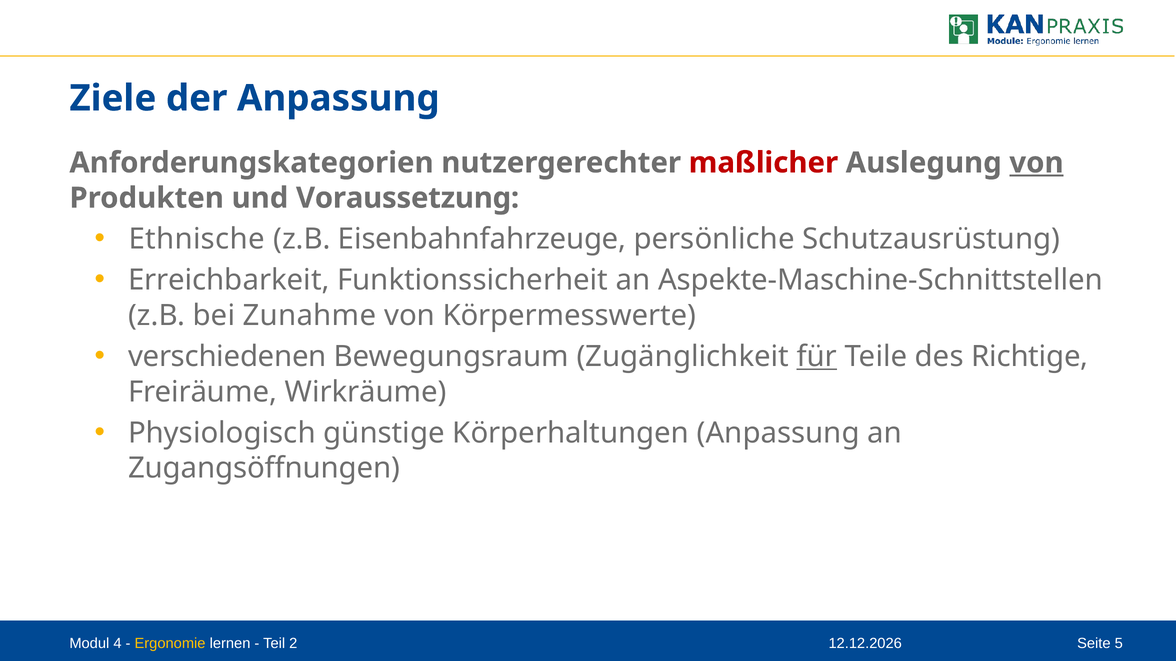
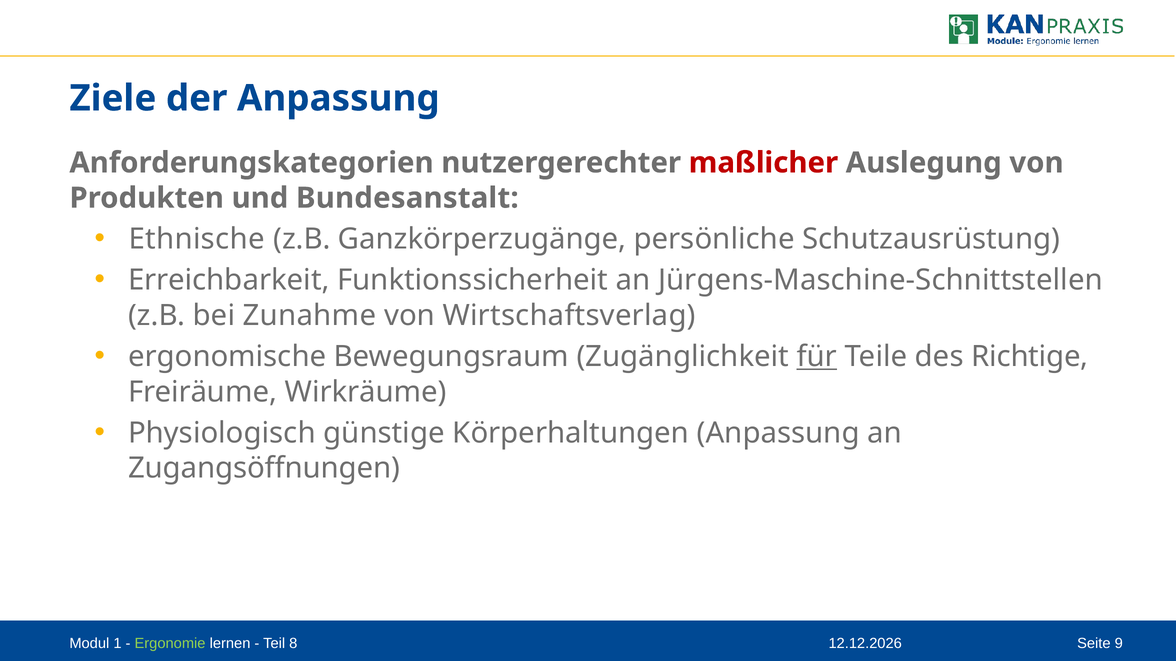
von at (1036, 163) underline: present -> none
Voraussetzung: Voraussetzung -> Bundesanstalt
Eisenbahnfahrzeuge: Eisenbahnfahrzeuge -> Ganzkörperzugänge
Aspekte-Maschine-Schnittstellen: Aspekte-Maschine-Schnittstellen -> Jürgens-Maschine-Schnittstellen
Körpermesswerte: Körpermesswerte -> Wirtschaftsverlag
verschiedenen: verschiedenen -> ergonomische
4: 4 -> 1
Ergonomie colour: yellow -> light green
2: 2 -> 8
5: 5 -> 9
